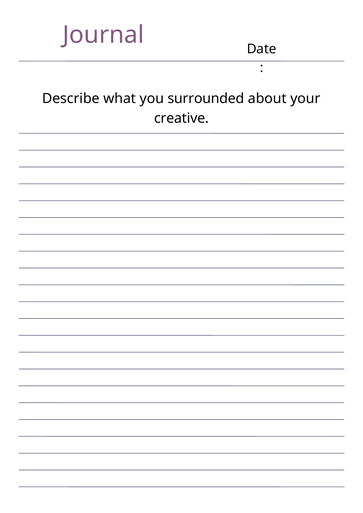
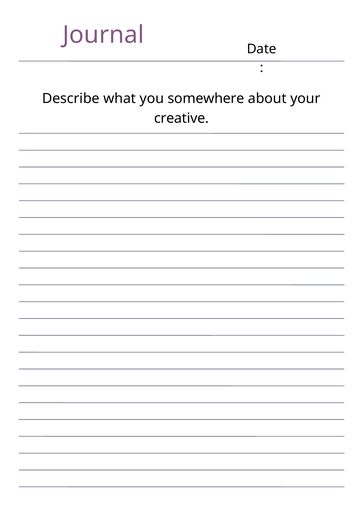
surrounded: surrounded -> somewhere
